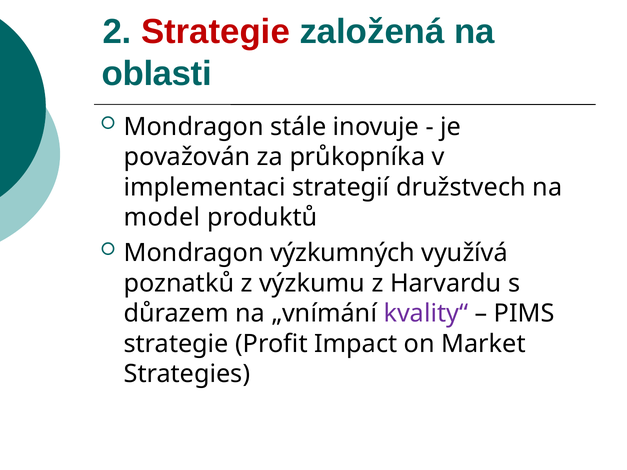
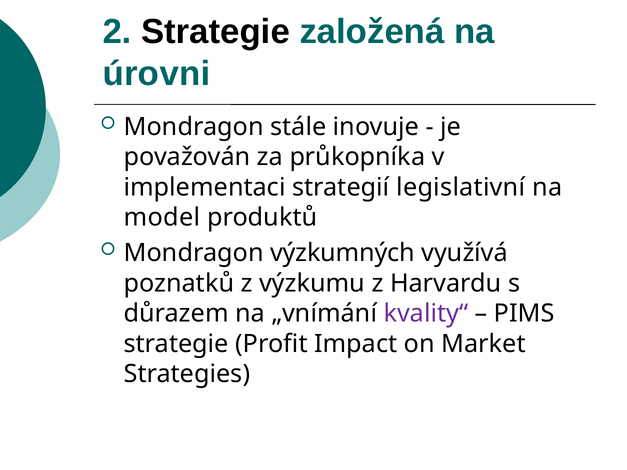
Strategie at (216, 32) colour: red -> black
oblasti: oblasti -> úrovni
družstvech: družstvech -> legislativní
